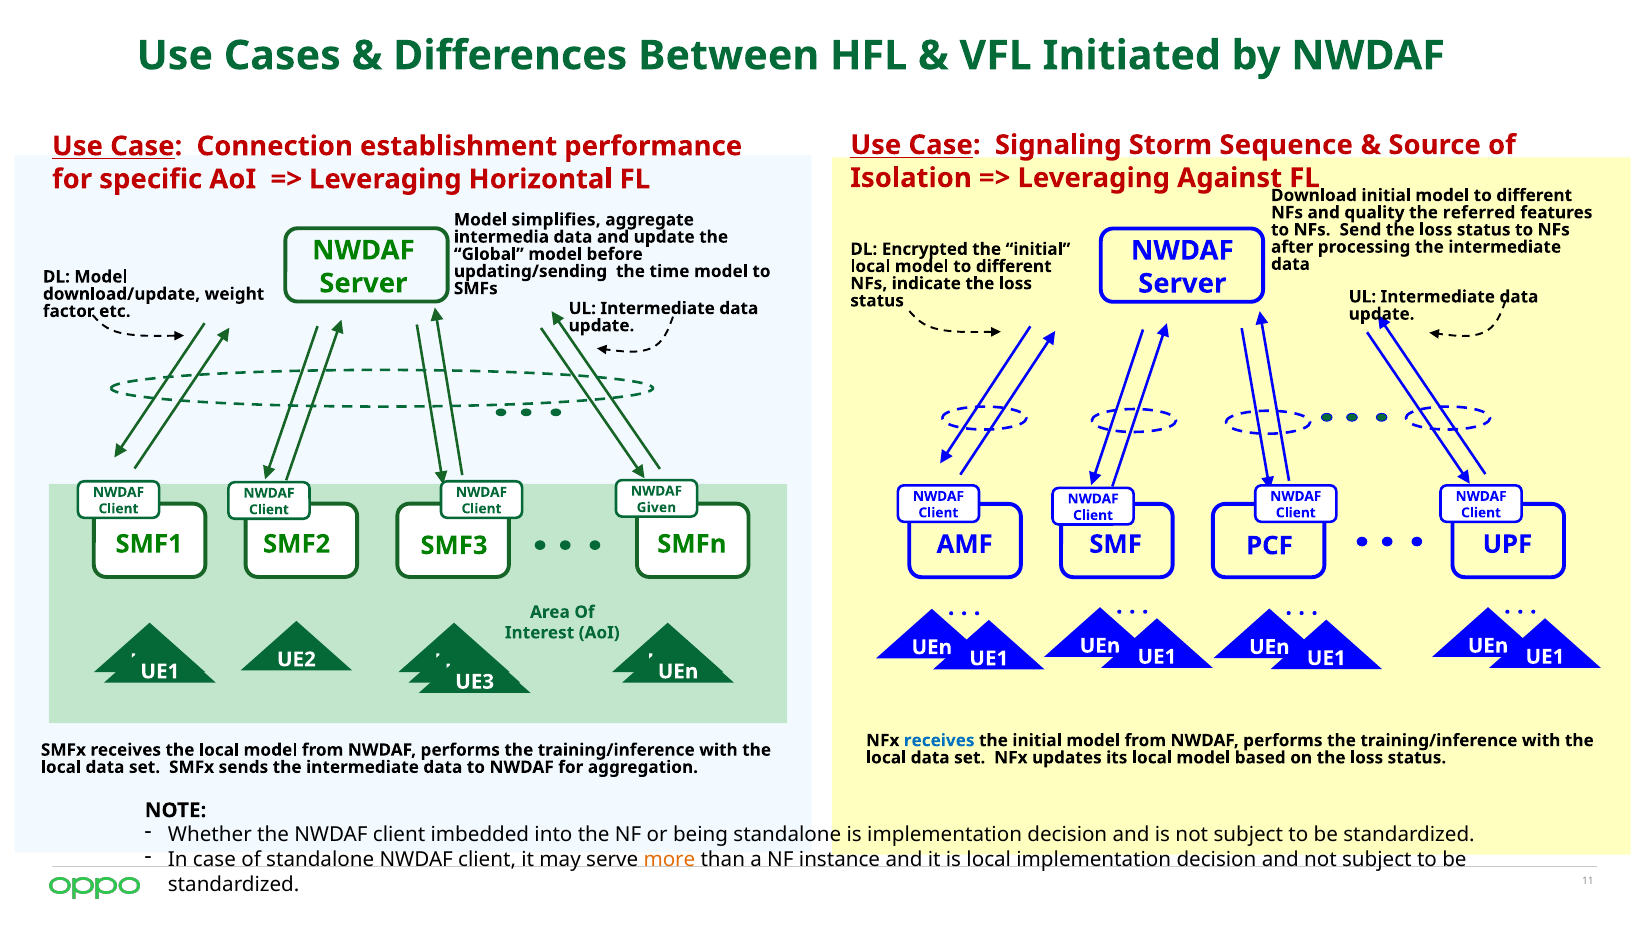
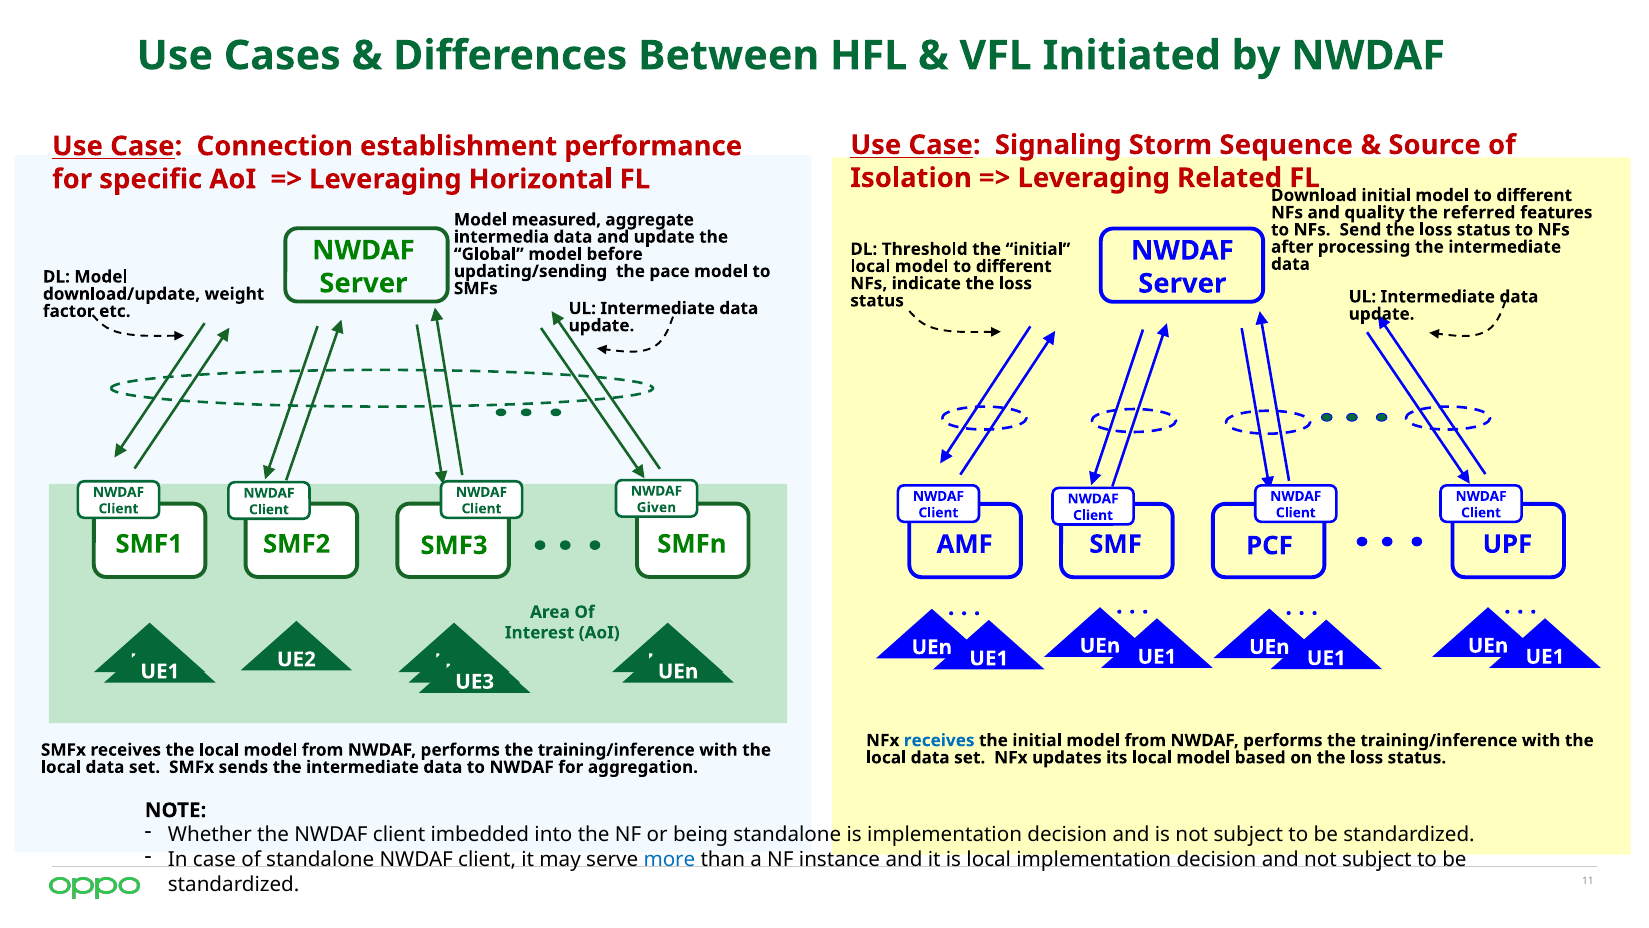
Against: Against -> Related
simplifies: simplifies -> measured
Encrypted: Encrypted -> Threshold
time: time -> pace
more colour: orange -> blue
